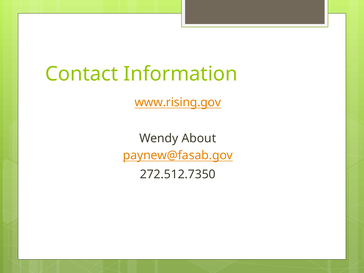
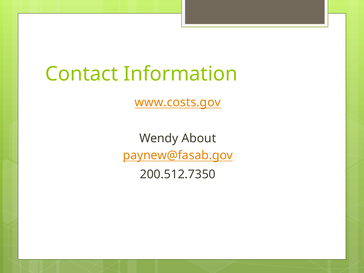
www.rising.gov: www.rising.gov -> www.costs.gov
272.512.7350: 272.512.7350 -> 200.512.7350
